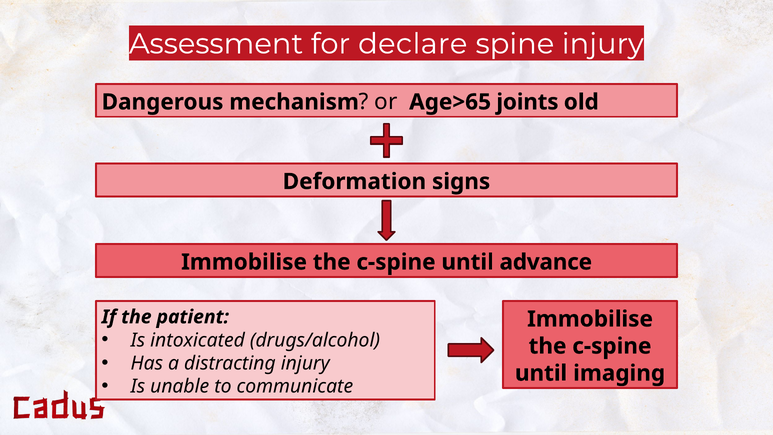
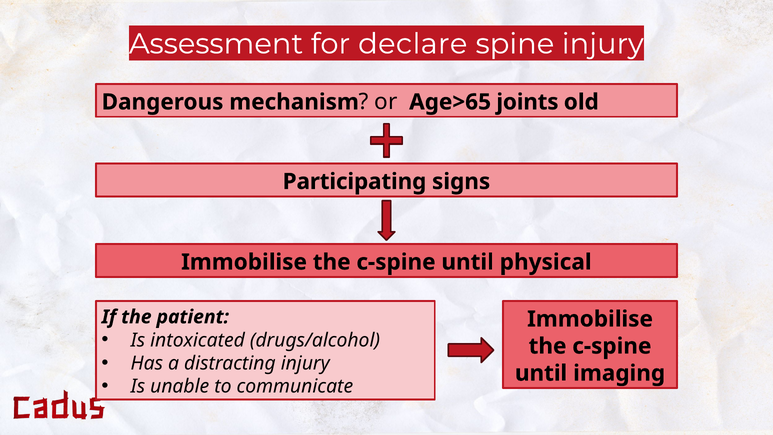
Deformation: Deformation -> Participating
advance: advance -> physical
